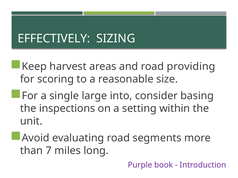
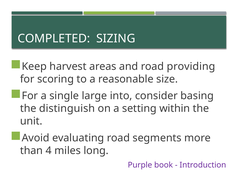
EFFECTIVELY: EFFECTIVELY -> COMPLETED
inspections: inspections -> distinguish
7: 7 -> 4
